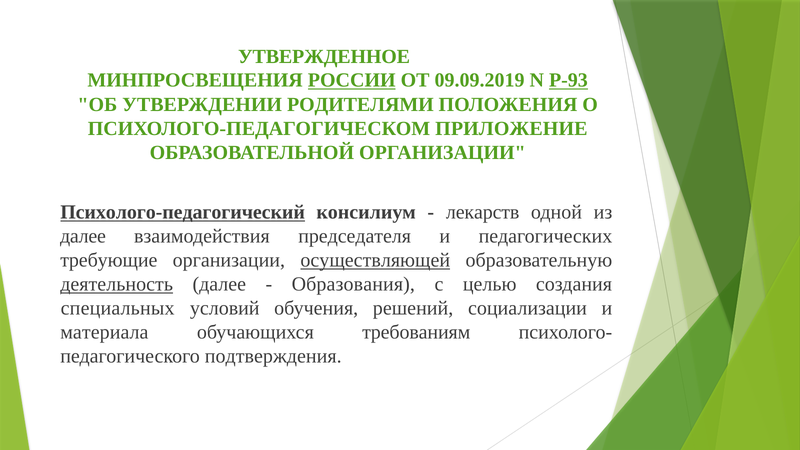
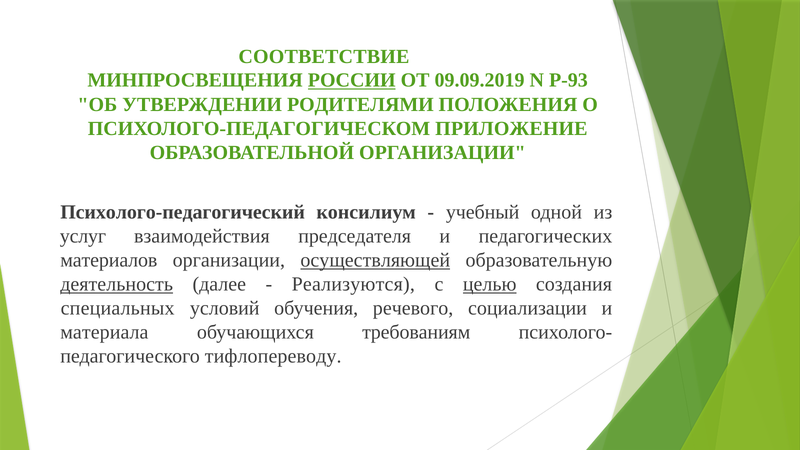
УТВЕРЖДЕННОЕ: УТВЕРЖДЕННОЕ -> СООТВЕТСТВИЕ
Р-93 underline: present -> none
Психолого-педагогический underline: present -> none
лекарств: лекарств -> учебный
далее at (83, 236): далее -> услуг
требующие: требующие -> материалов
Образования: Образования -> Реализуются
целью underline: none -> present
решений: решений -> речевого
подтверждения: подтверждения -> тифлопереводу
